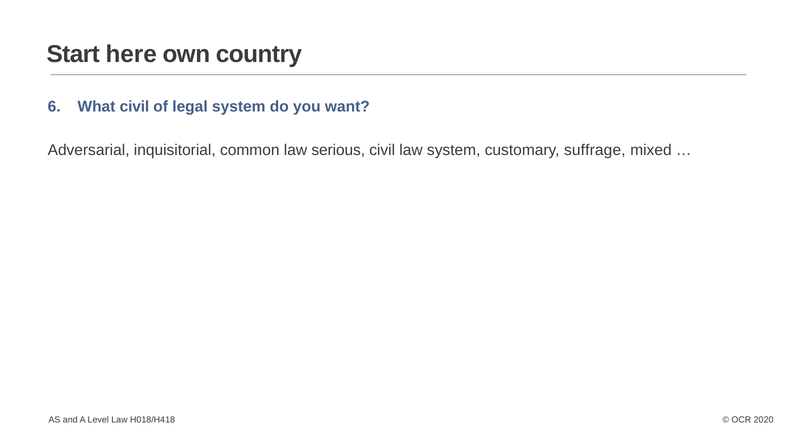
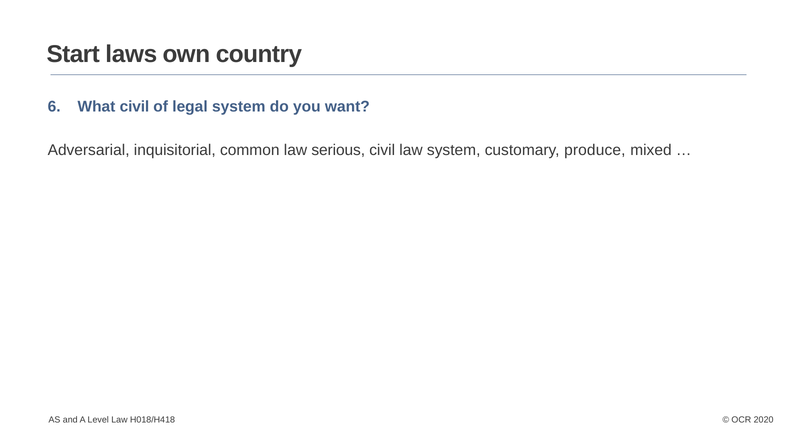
here: here -> laws
suffrage: suffrage -> produce
